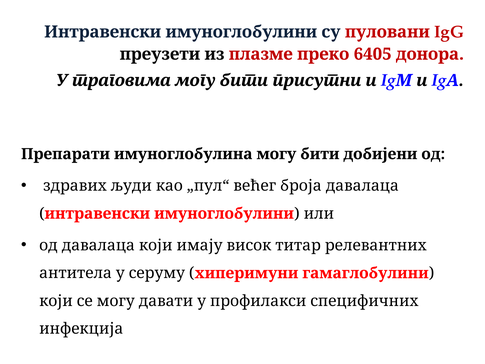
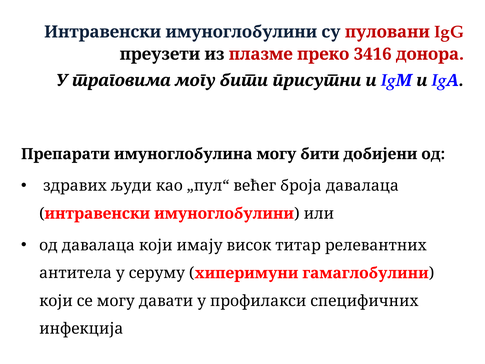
6405: 6405 -> 3416
